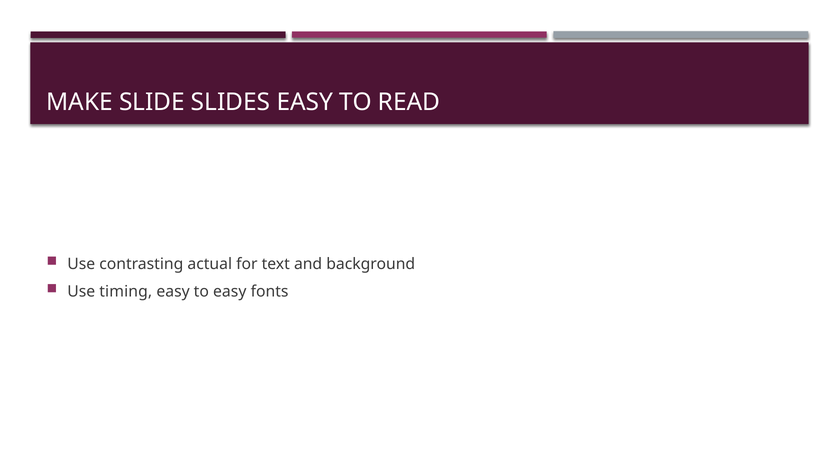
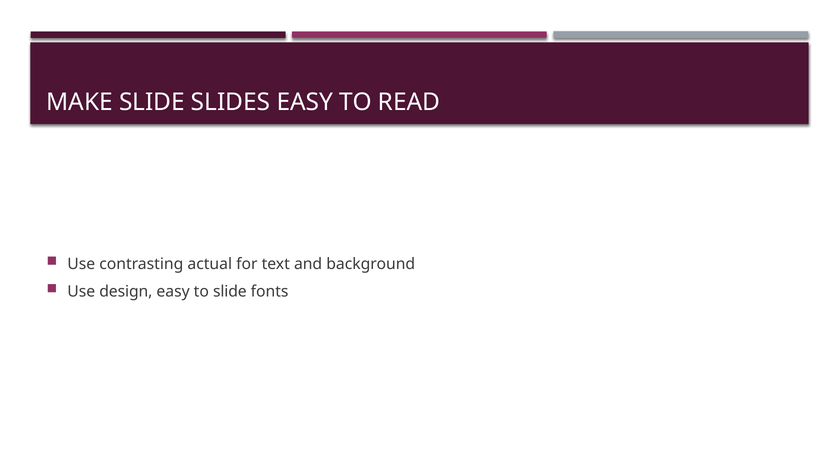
timing: timing -> design
to easy: easy -> slide
